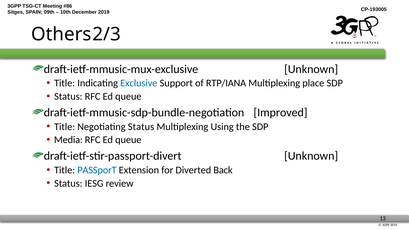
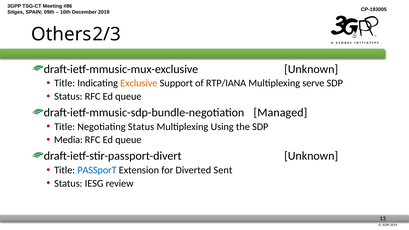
Exclusive colour: blue -> orange
place: place -> serve
Improved: Improved -> Managed
Back: Back -> Sent
